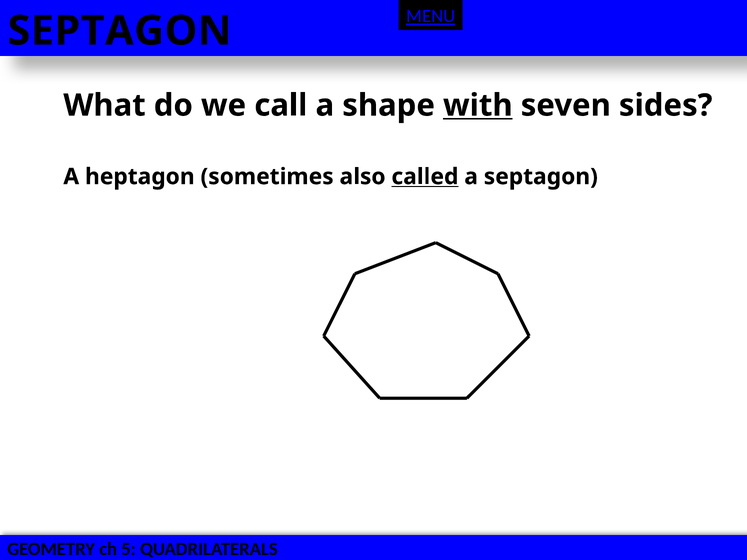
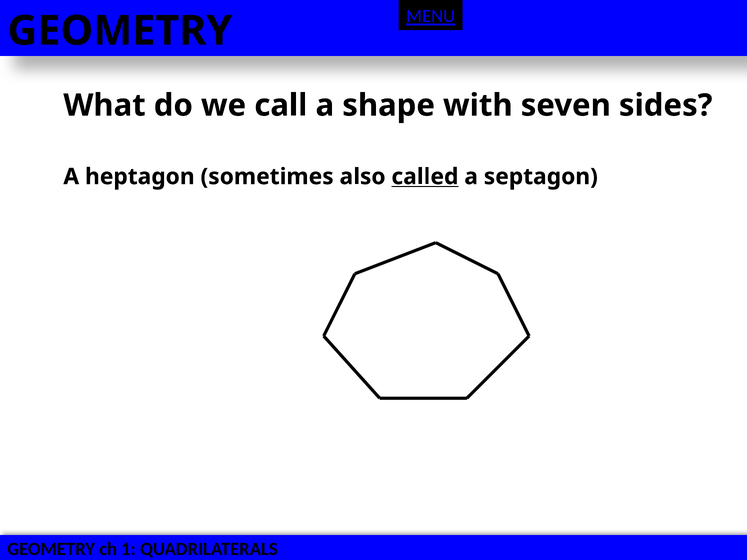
SEPTAGON at (120, 31): SEPTAGON -> GEOMETRY
with underline: present -> none
5: 5 -> 1
